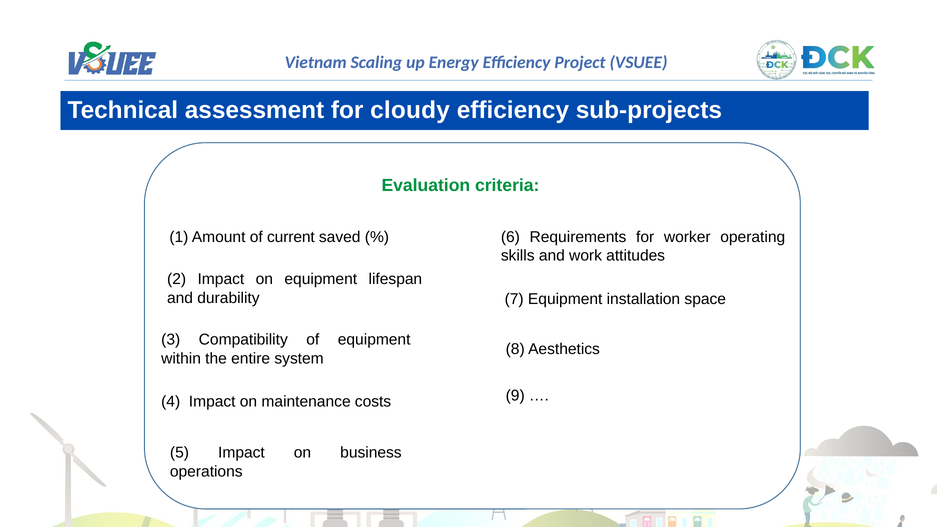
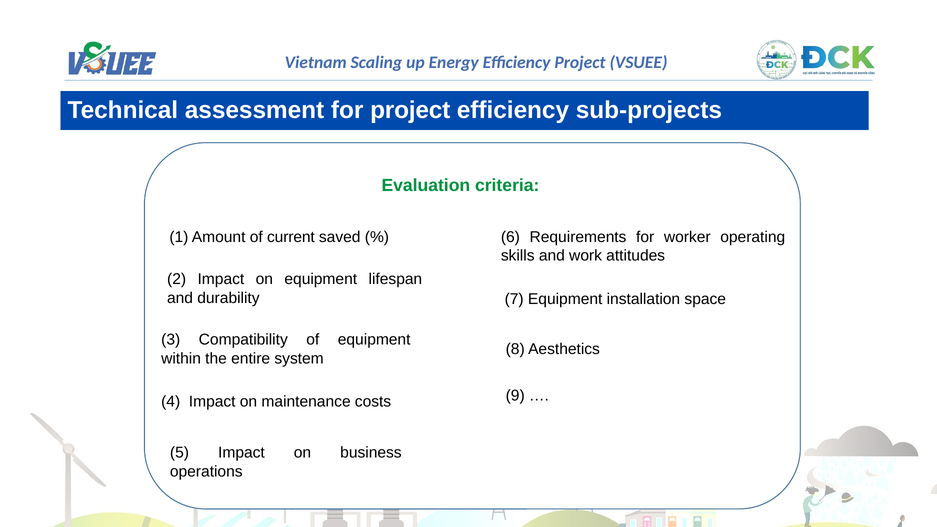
for cloudy: cloudy -> project
